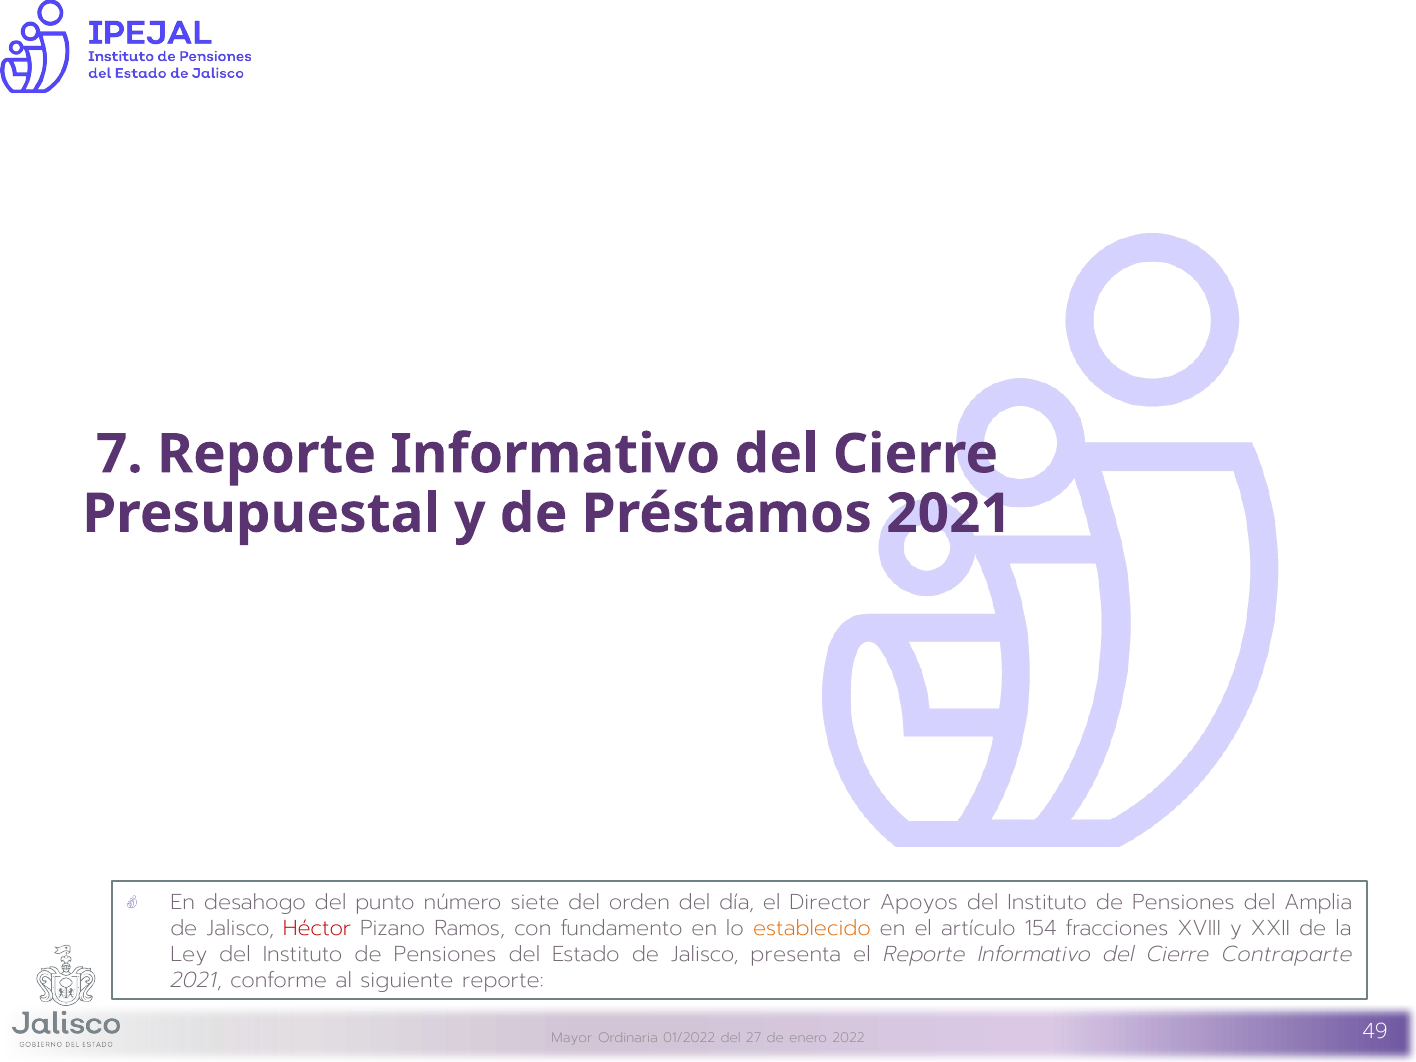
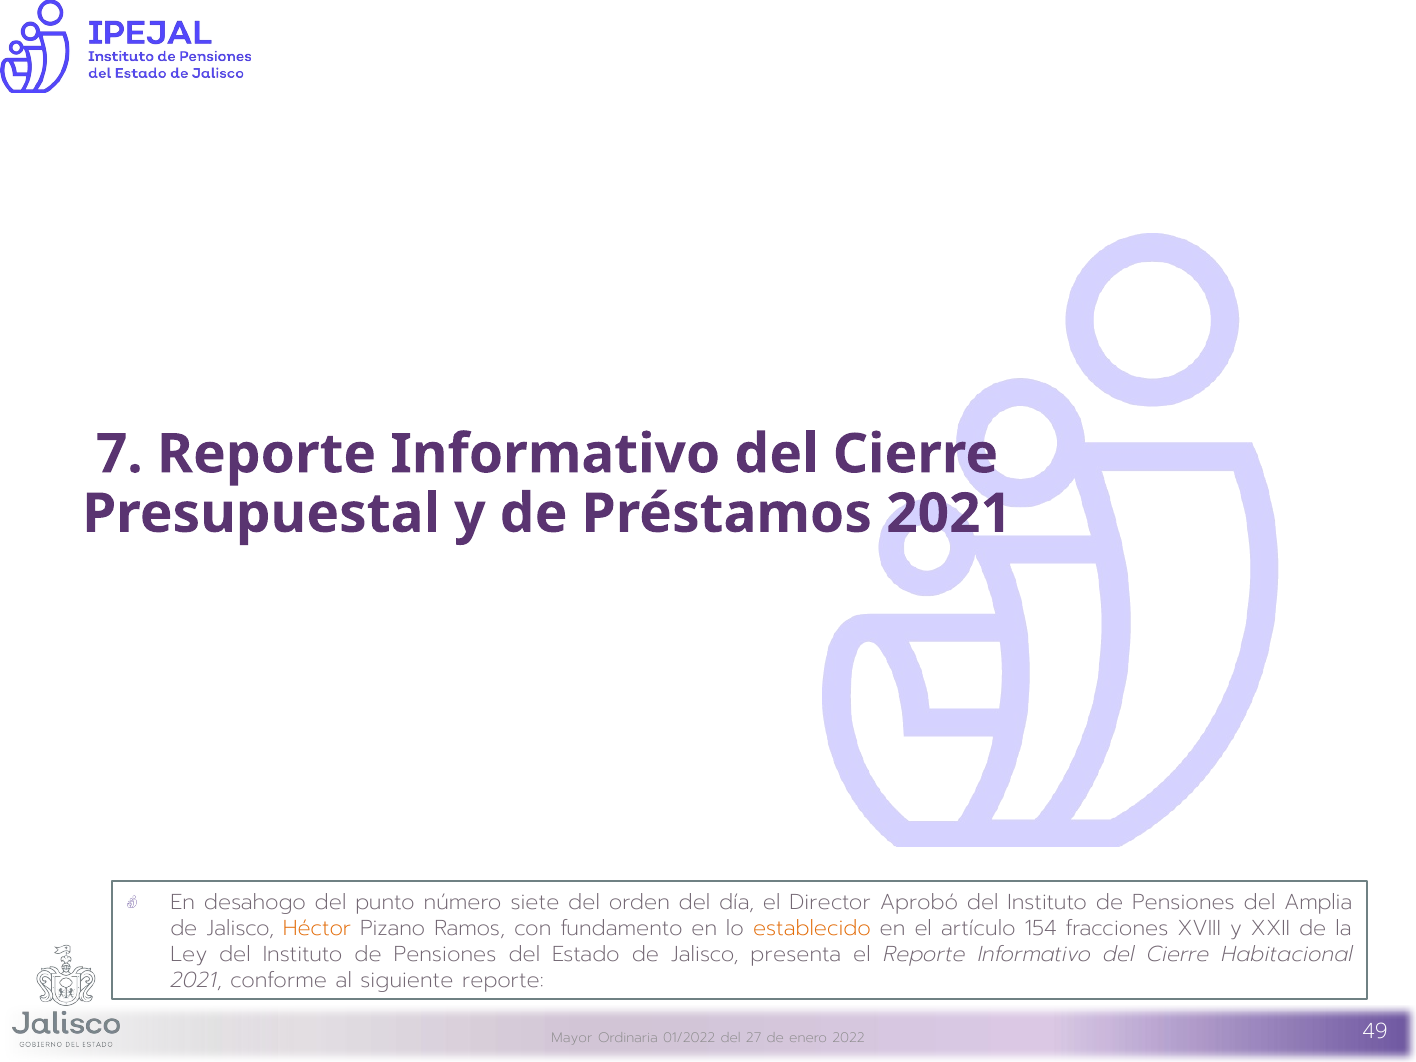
Apoyos: Apoyos -> Aprobó
Héctor colour: red -> orange
Contraparte: Contraparte -> Habitacional
